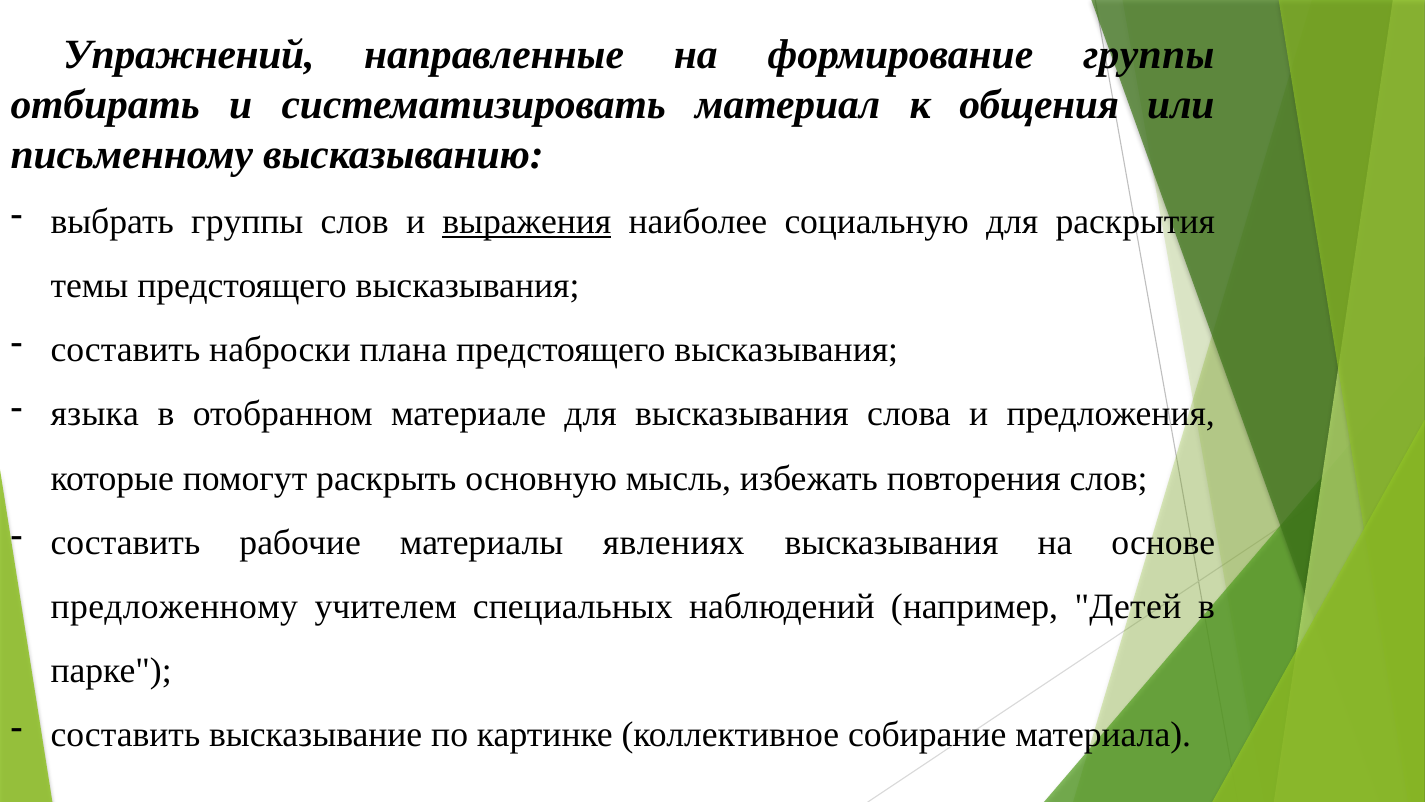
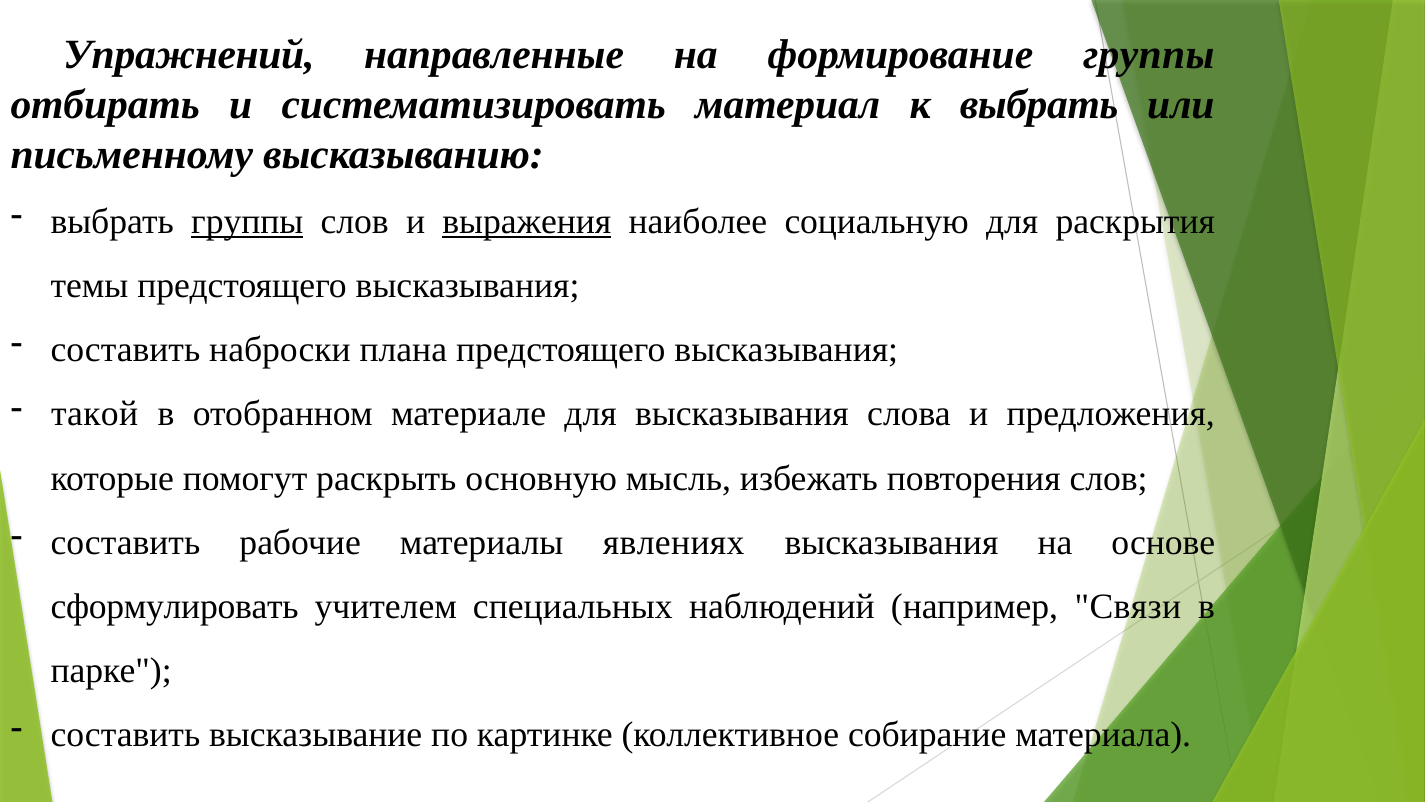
к общения: общения -> выбрать
группы at (247, 222) underline: none -> present
языка: языка -> такой
предложенному: предложенному -> сформулировать
Детей: Детей -> Связи
